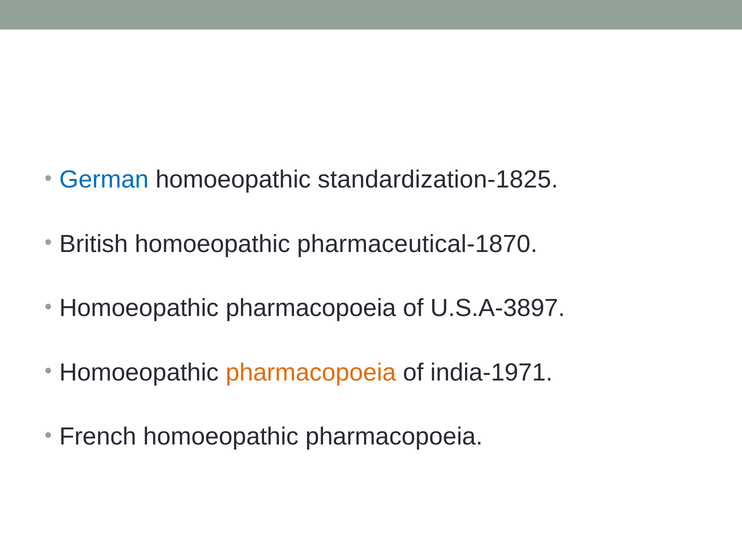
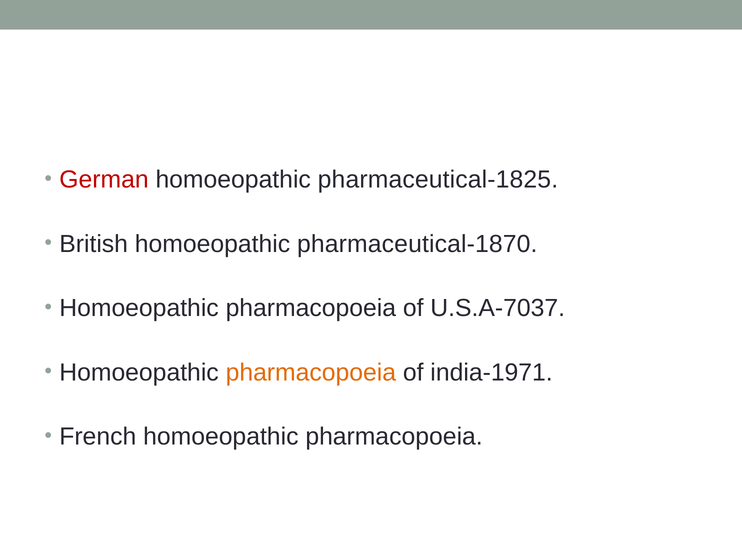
German colour: blue -> red
standardization-1825: standardization-1825 -> pharmaceutical-1825
U.S.A-3897: U.S.A-3897 -> U.S.A-7037
